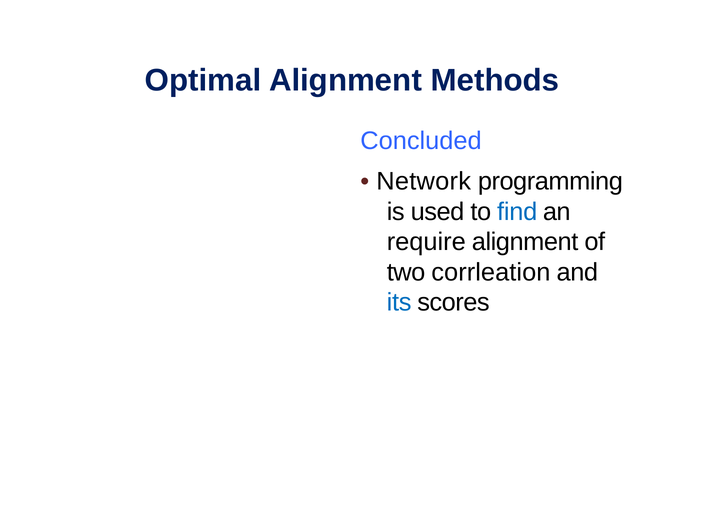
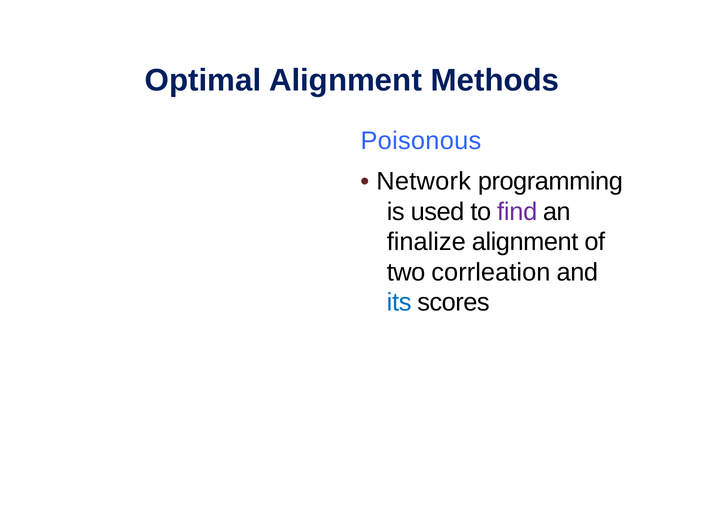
Concluded: Concluded -> Poisonous
find colour: blue -> purple
require: require -> finalize
